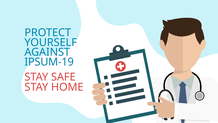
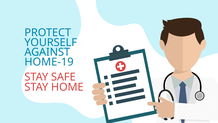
IPSUM-19: IPSUM-19 -> HOME-19
